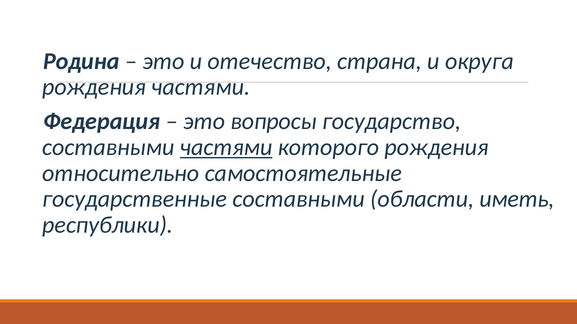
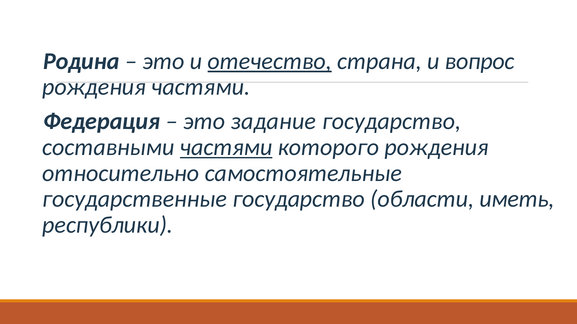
отечество underline: none -> present
округа: округа -> вопрос
вопросы: вопросы -> задание
государственные составными: составными -> государство
